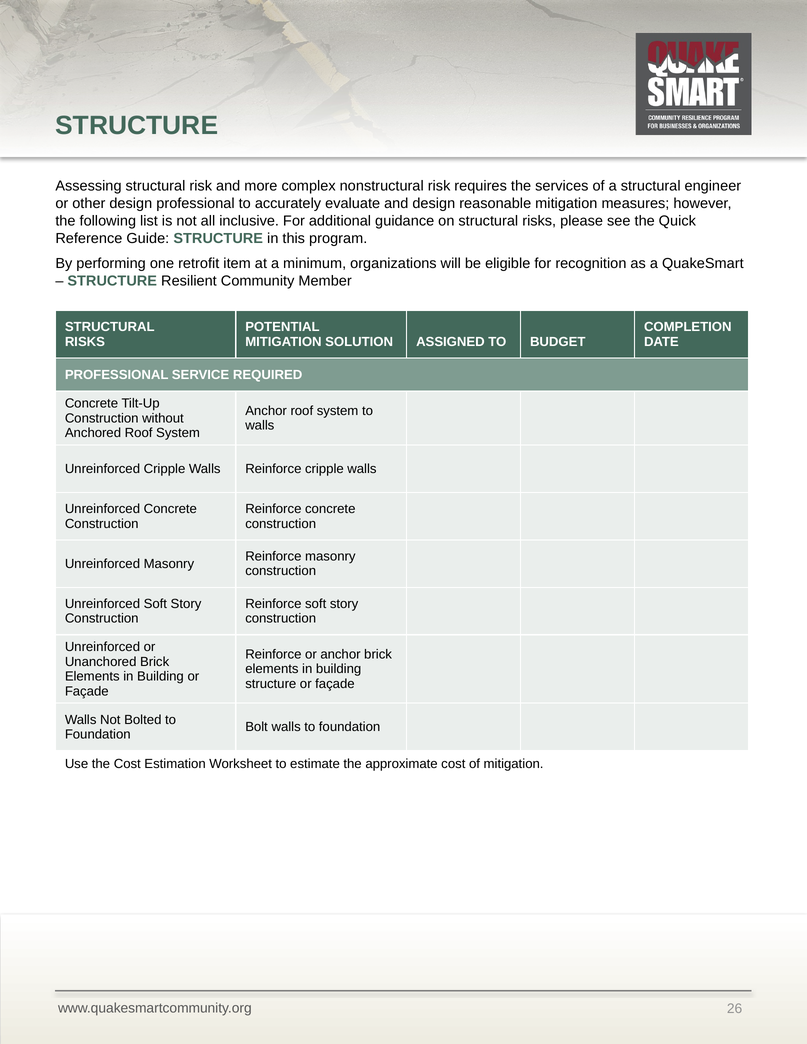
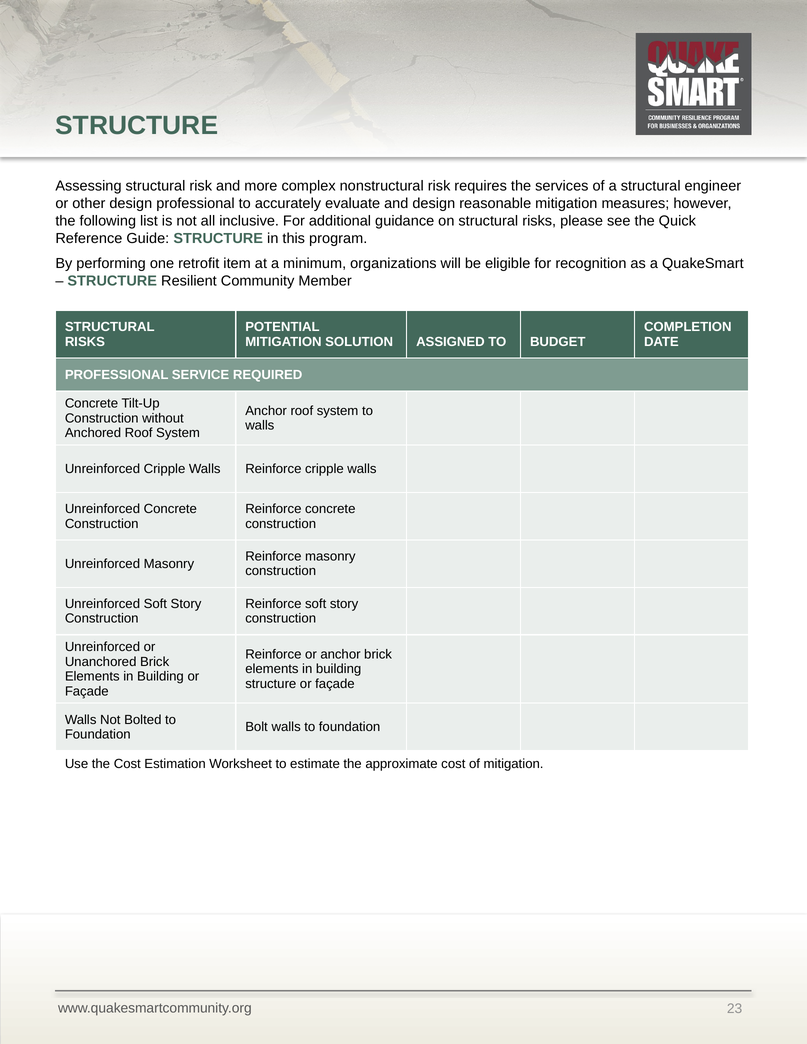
26: 26 -> 23
